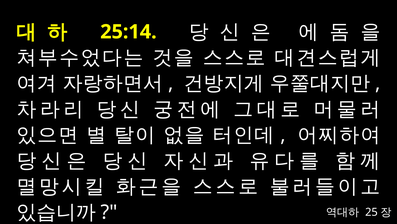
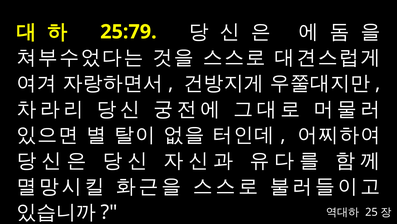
25:14: 25:14 -> 25:79
